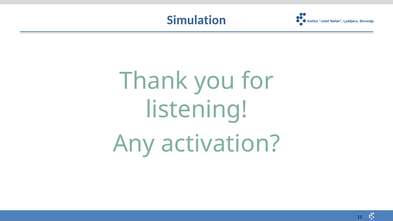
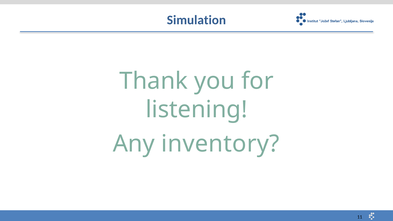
activation: activation -> inventory
